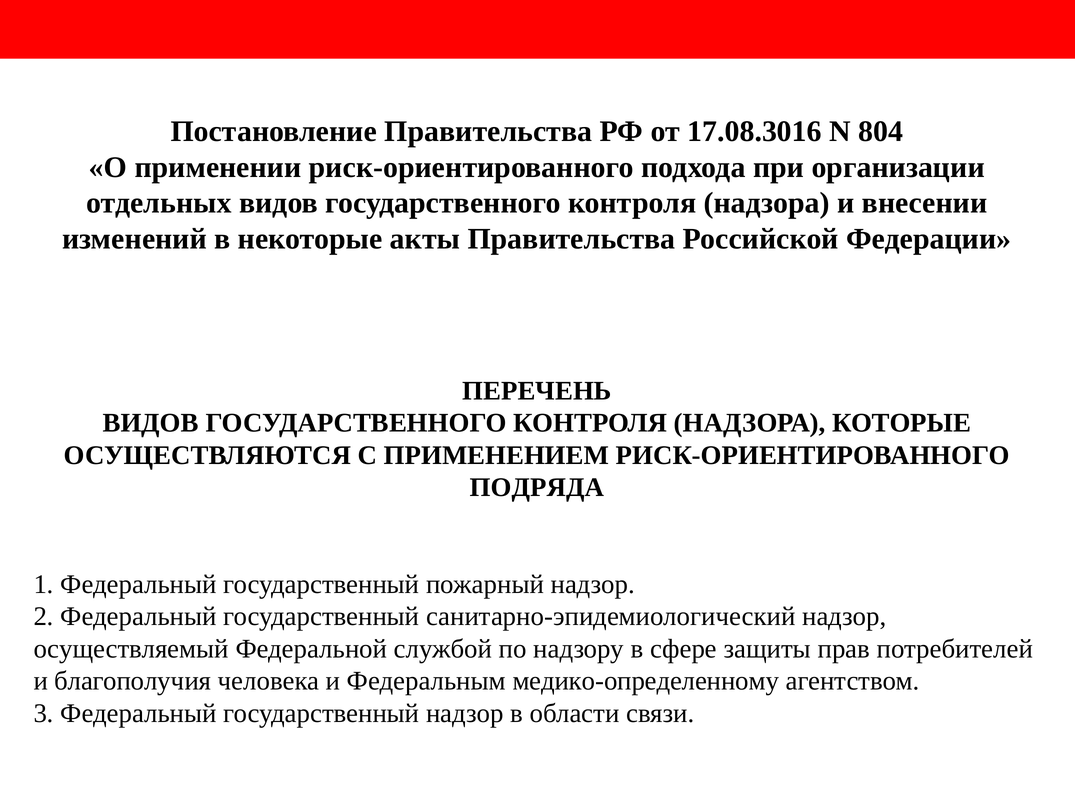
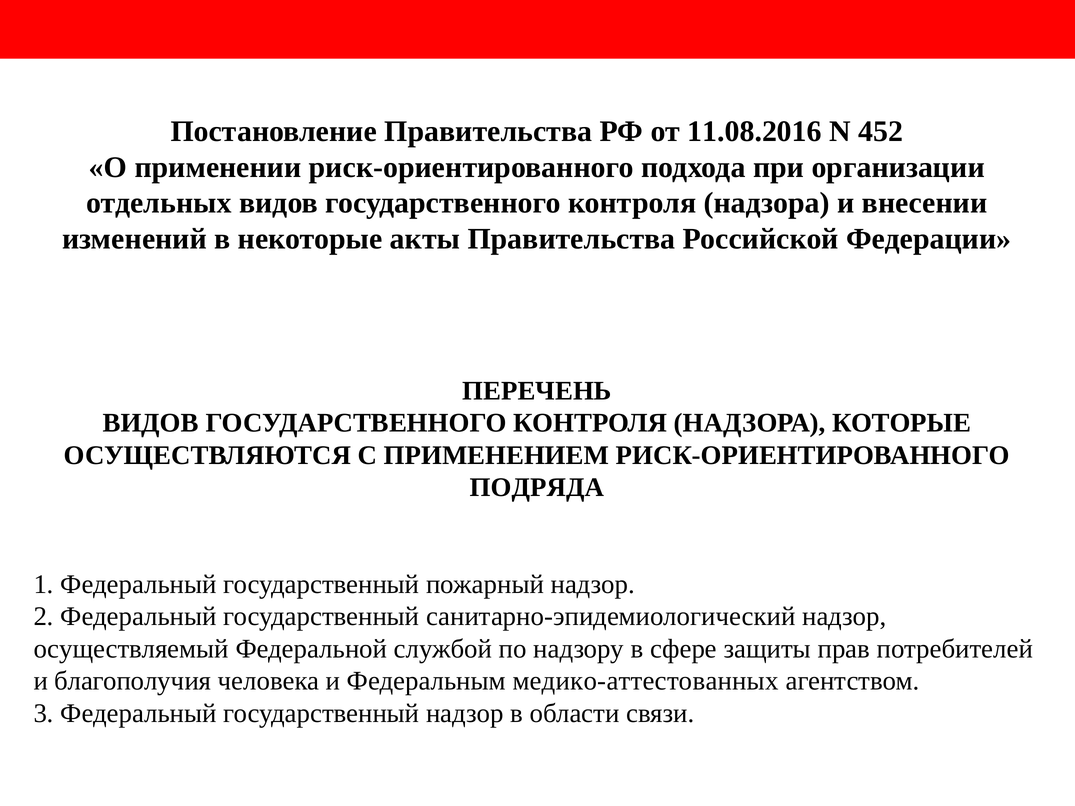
17.08.3016: 17.08.3016 -> 11.08.2016
804: 804 -> 452
медико-определенному: медико-определенному -> медико-аттестованных
